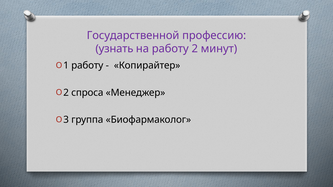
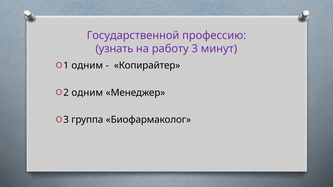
2: 2 -> 3
работу at (87, 66): работу -> одним
спроса at (87, 93): спроса -> одним
